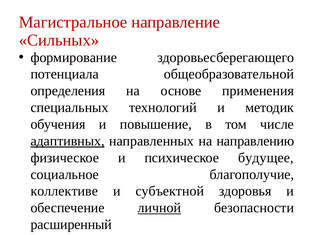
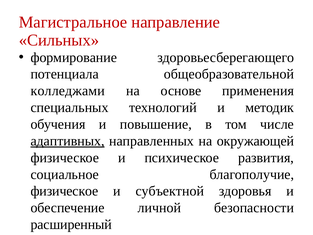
определения: определения -> колледжами
направлению: направлению -> окружающей
будущее: будущее -> развития
коллективе at (64, 191): коллективе -> физическое
личной underline: present -> none
